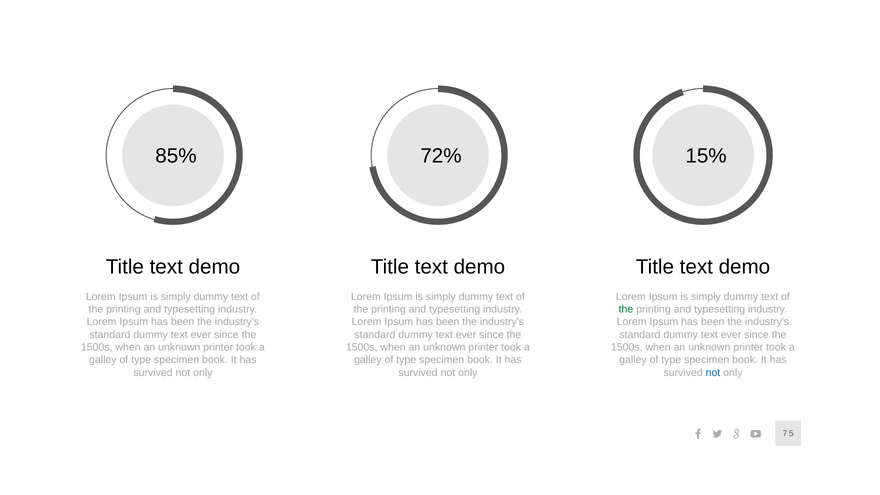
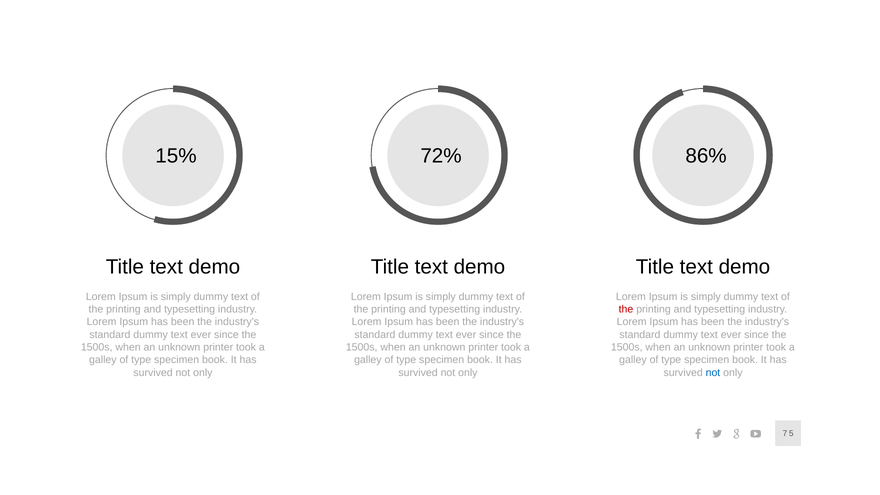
85%: 85% -> 15%
15%: 15% -> 86%
the at (626, 309) colour: green -> red
